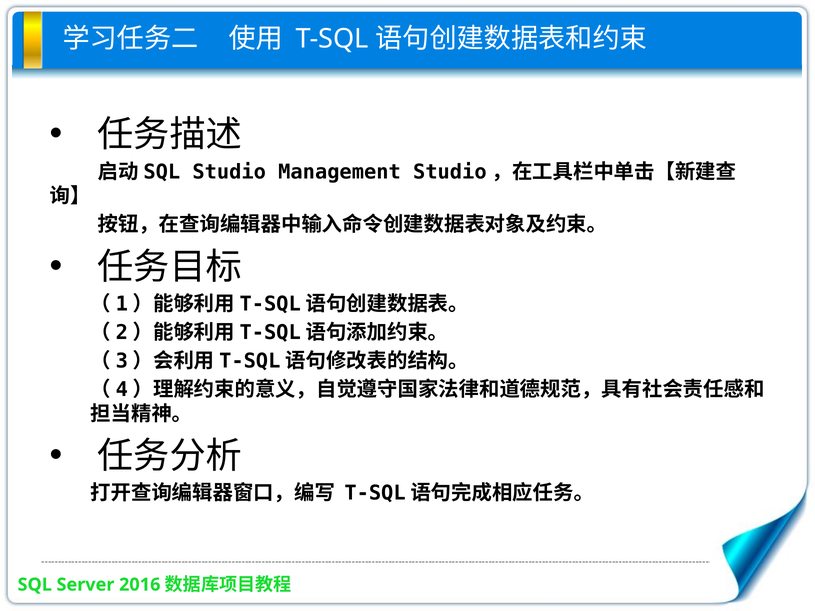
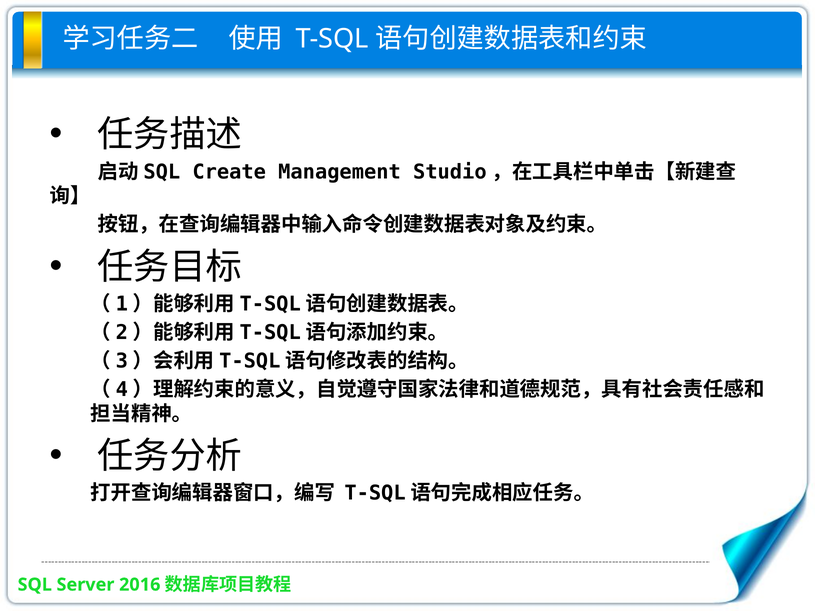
Studio: Studio -> Create
